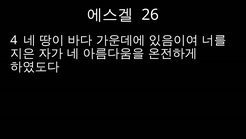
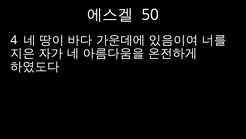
26: 26 -> 50
